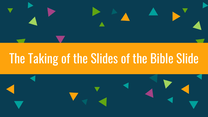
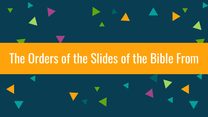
Taking: Taking -> Orders
Slide: Slide -> From
